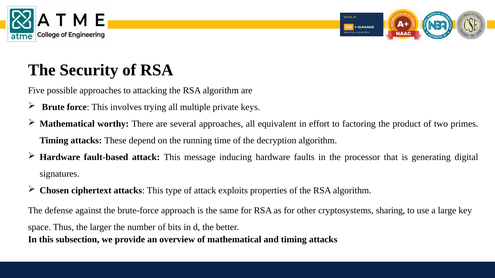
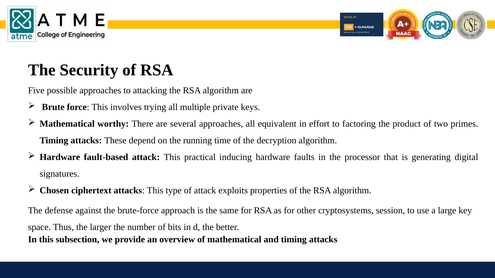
message: message -> practical
sharing: sharing -> session
